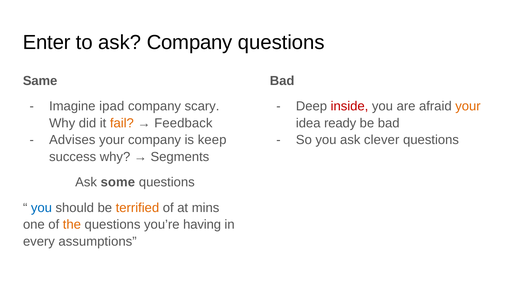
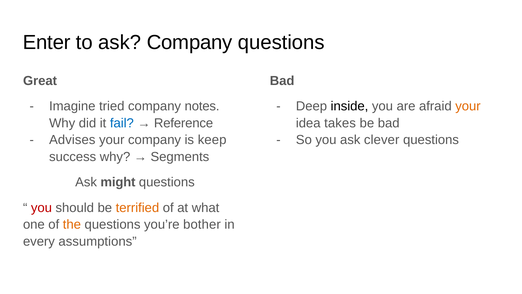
Same: Same -> Great
ipad: ipad -> tried
scary: scary -> notes
inside colour: red -> black
fail colour: orange -> blue
Feedback: Feedback -> Reference
ready: ready -> takes
some: some -> might
you at (41, 208) colour: blue -> red
mins: mins -> what
having: having -> bother
